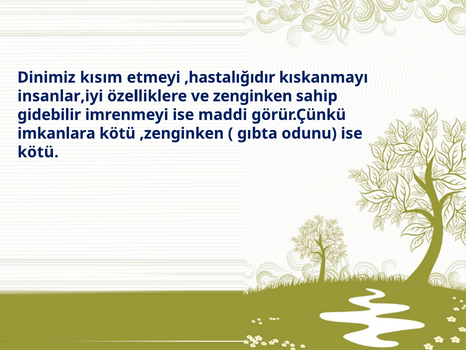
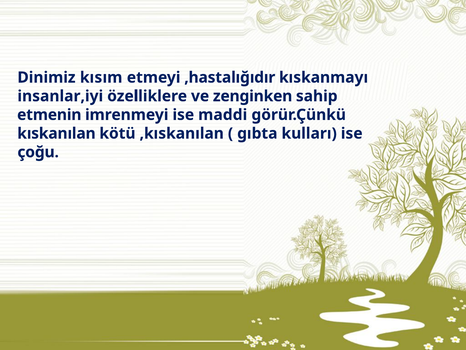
gidebilir: gidebilir -> etmenin
imkanlara: imkanlara -> kıskanılan
,zenginken: ,zenginken -> ,kıskanılan
odunu: odunu -> kulları
kötü at (38, 152): kötü -> çoğu
